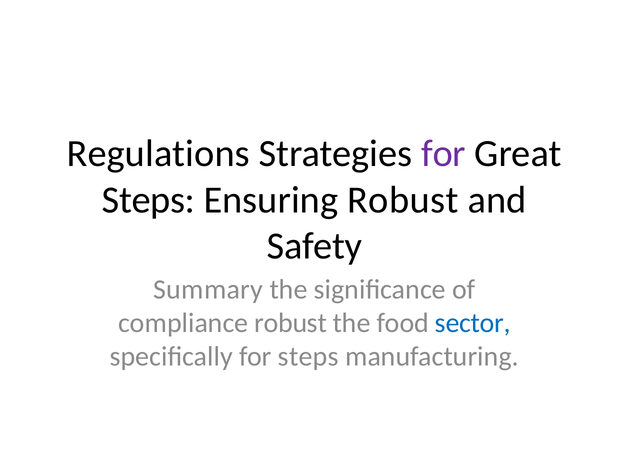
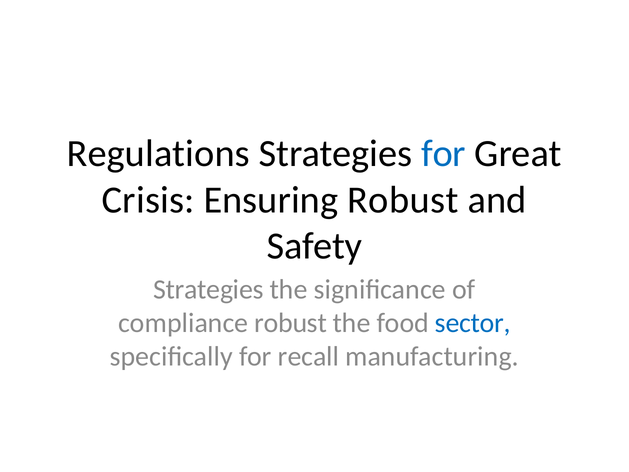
for at (443, 154) colour: purple -> blue
Steps at (148, 200): Steps -> Crisis
Summary at (208, 289): Summary -> Strategies
for steps: steps -> recall
